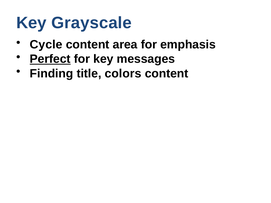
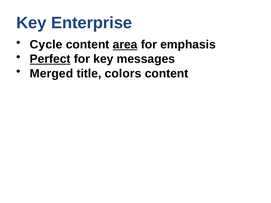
Grayscale: Grayscale -> Enterprise
area underline: none -> present
Finding: Finding -> Merged
